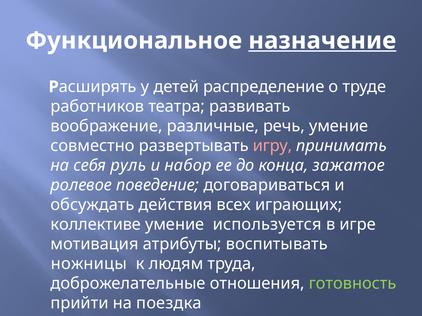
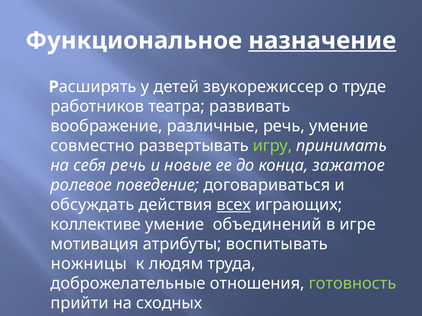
распределение: распределение -> звукорежиссер
игру colour: pink -> light green
себя руль: руль -> речь
набор: набор -> новые
всех underline: none -> present
используется: используется -> объединений
поездка: поездка -> сходных
